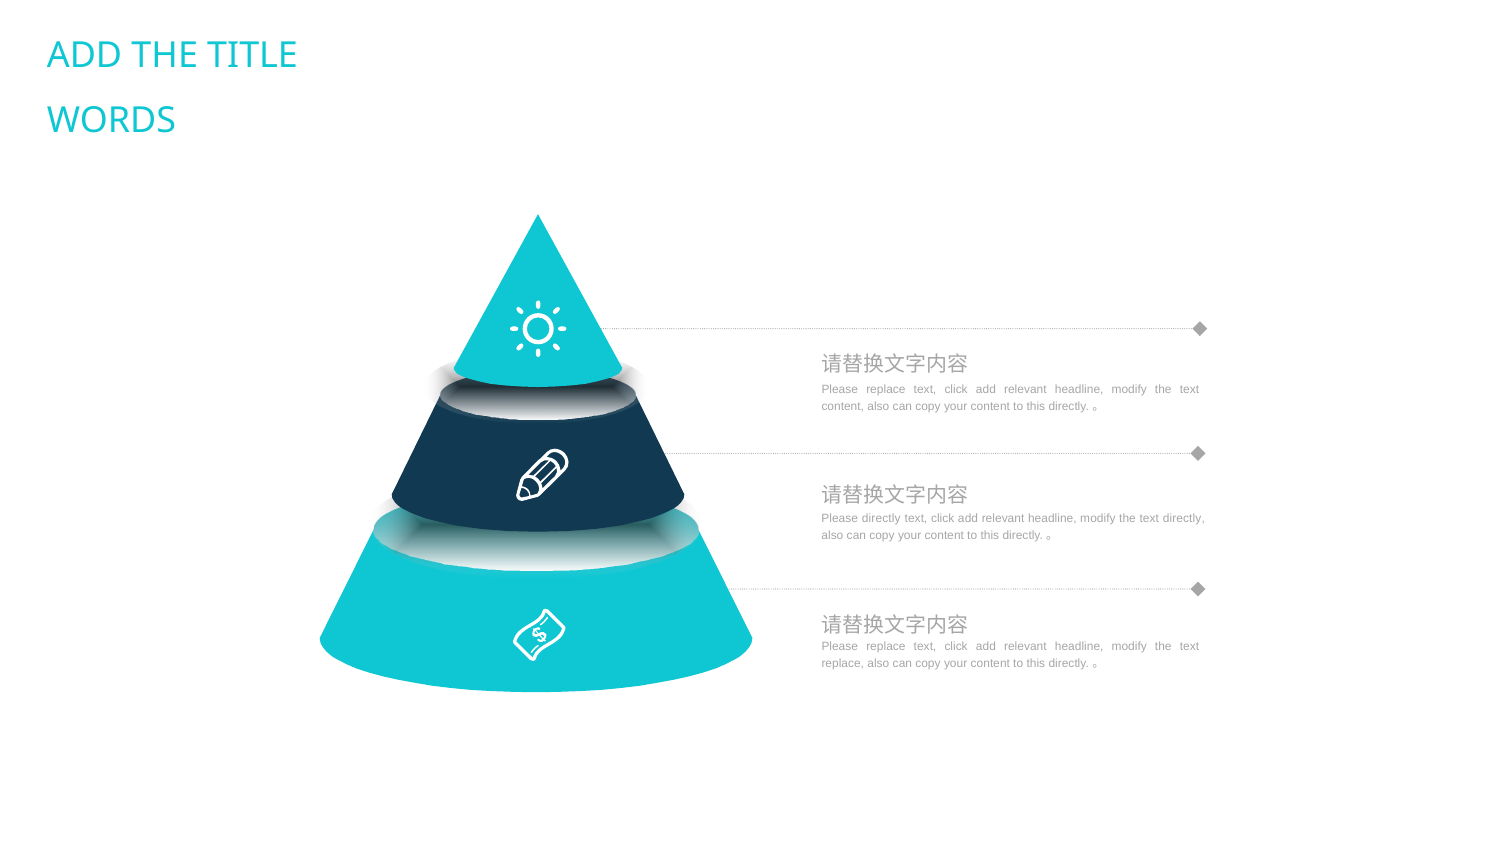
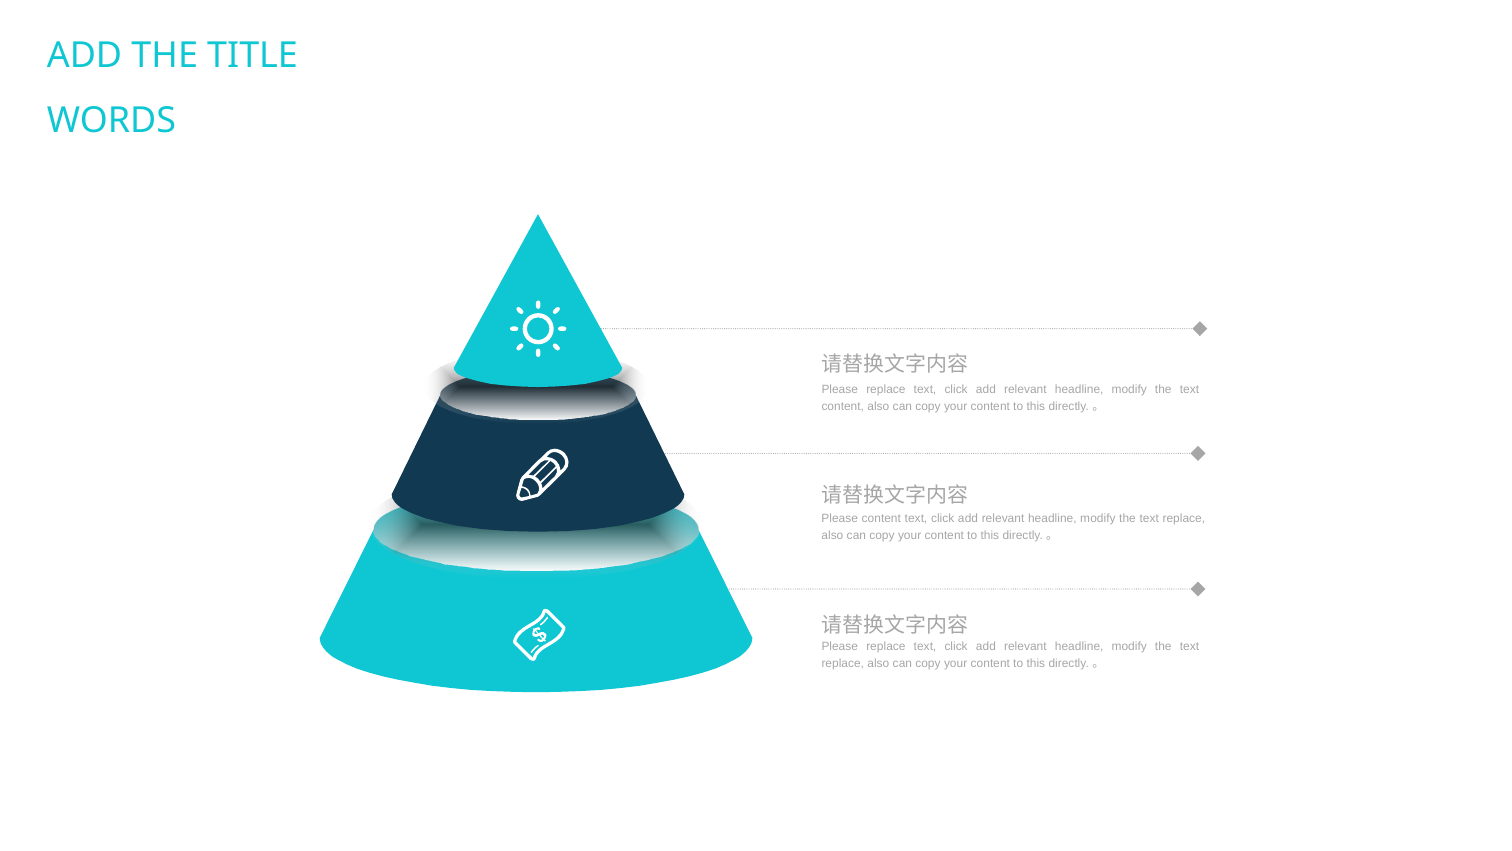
Please directly: directly -> content
directly at (1184, 518): directly -> replace
